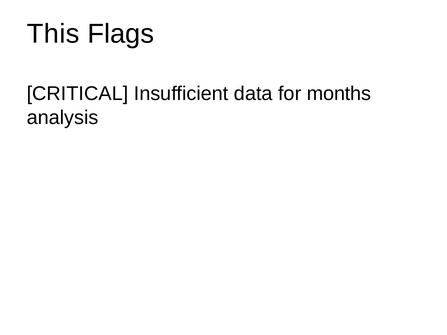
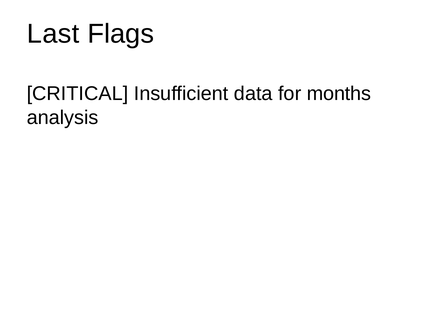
This: This -> Last
